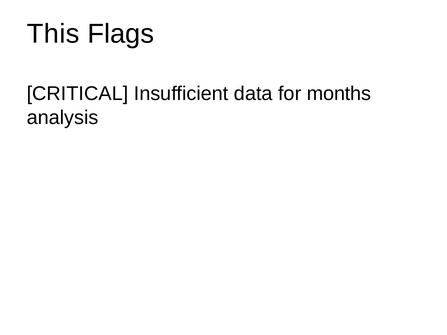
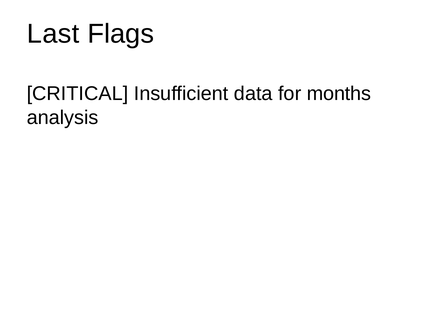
This: This -> Last
